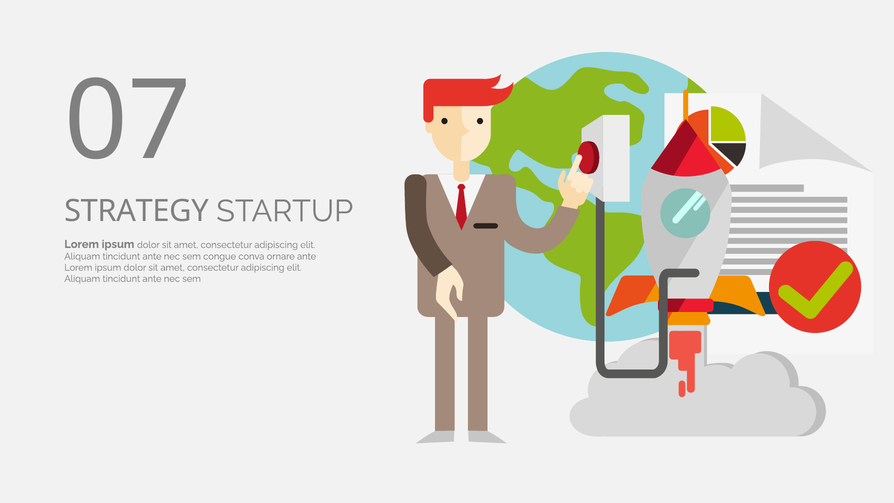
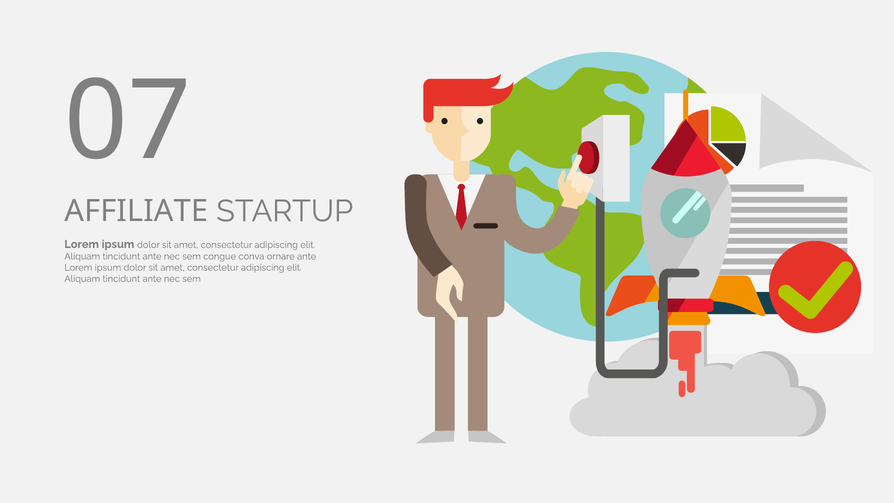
STRATEGY: STRATEGY -> AFFILIATE
